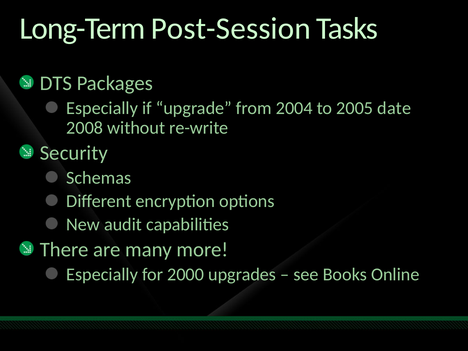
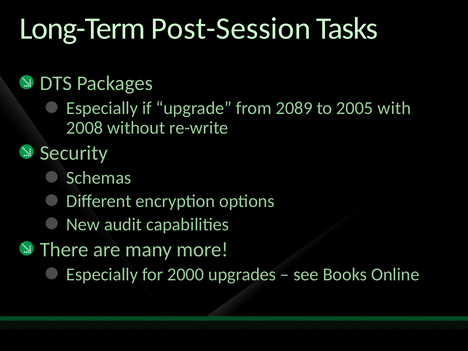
2004: 2004 -> 2089
date: date -> with
